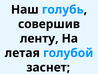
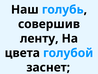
летая: летая -> цвета
